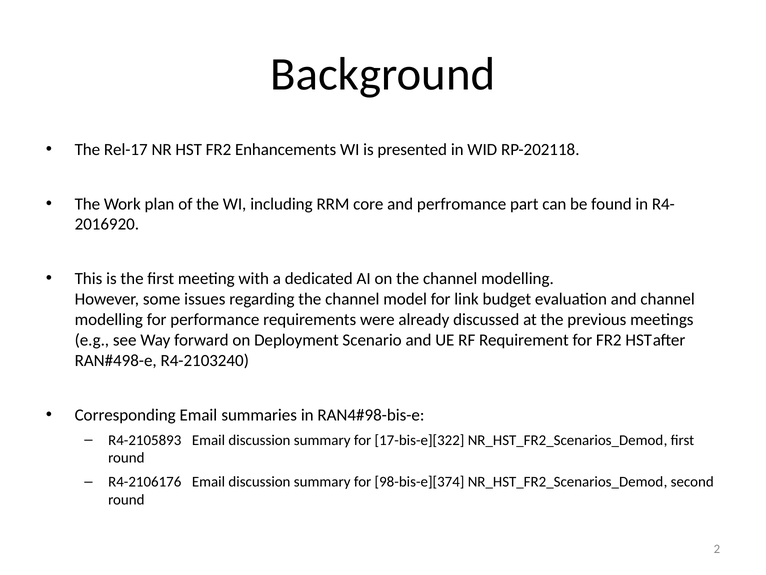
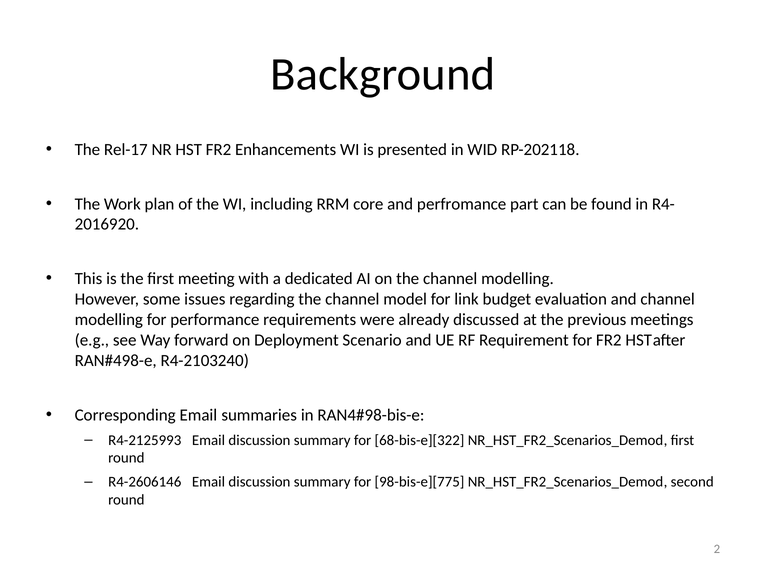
R4-2105893: R4-2105893 -> R4-2125993
17-bis-e][322: 17-bis-e][322 -> 68-bis-e][322
R4-2106176: R4-2106176 -> R4-2606146
98-bis-e][374: 98-bis-e][374 -> 98-bis-e][775
